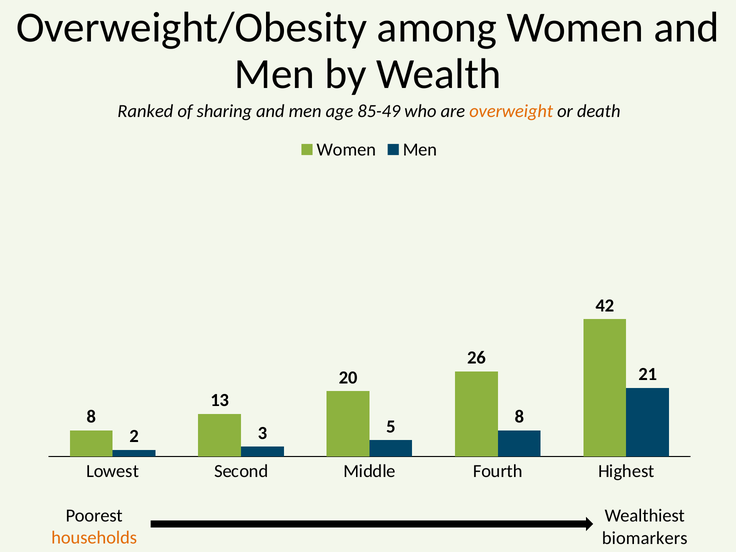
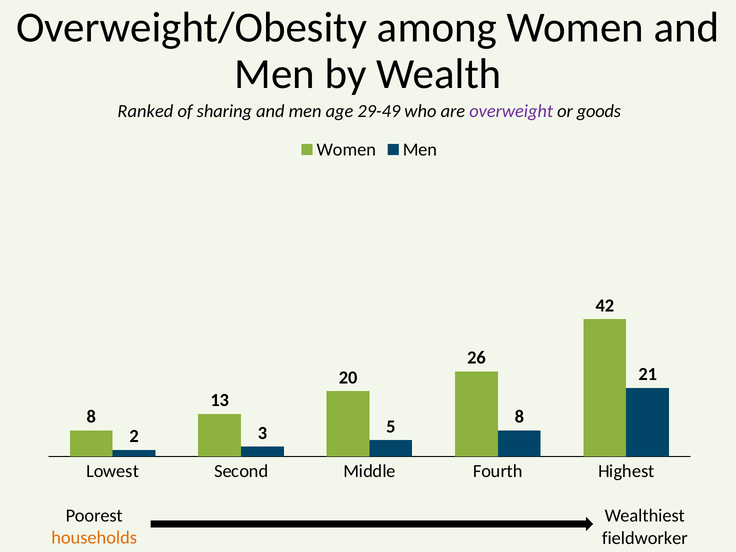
85-49: 85-49 -> 29-49
overweight colour: orange -> purple
death: death -> goods
biomarkers: biomarkers -> fieldworker
